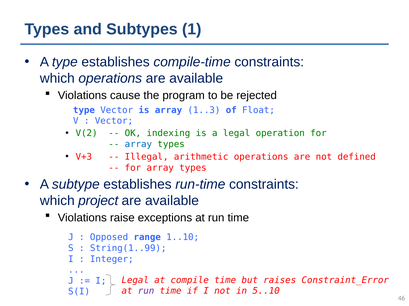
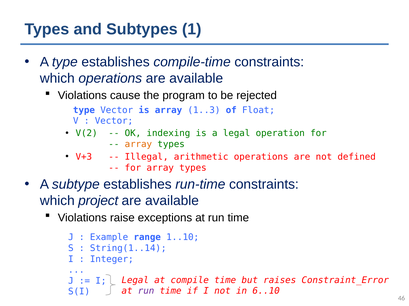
array at (138, 144) colour: blue -> orange
Opposed: Opposed -> Example
String(1..99: String(1..99 -> String(1..14
5..10: 5..10 -> 6..10
